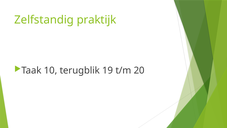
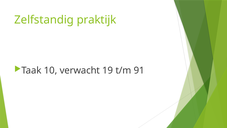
terugblik: terugblik -> verwacht
20: 20 -> 91
